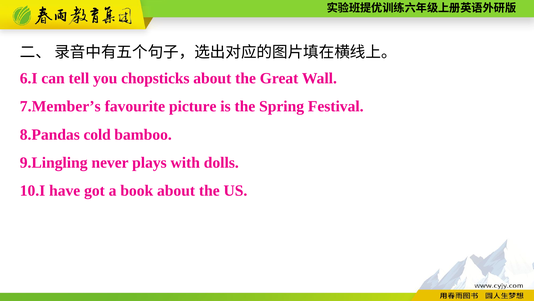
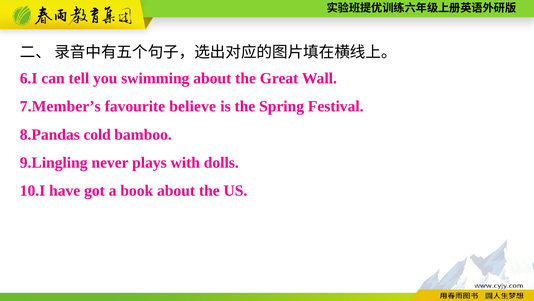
chopsticks: chopsticks -> swimming
picture: picture -> believe
